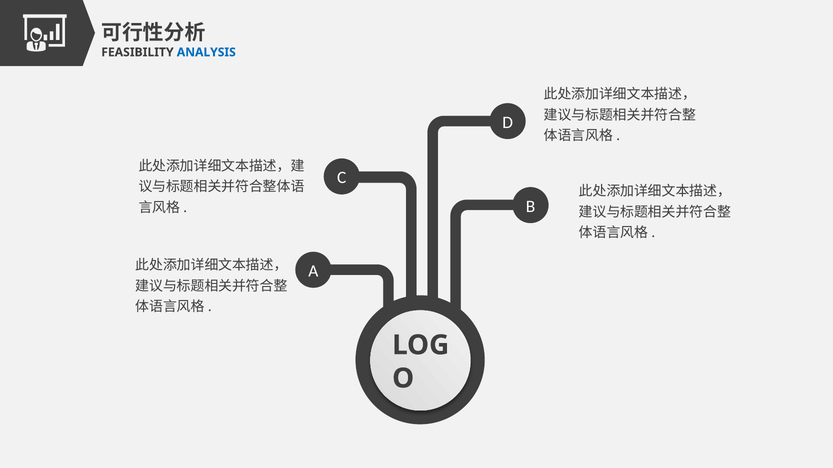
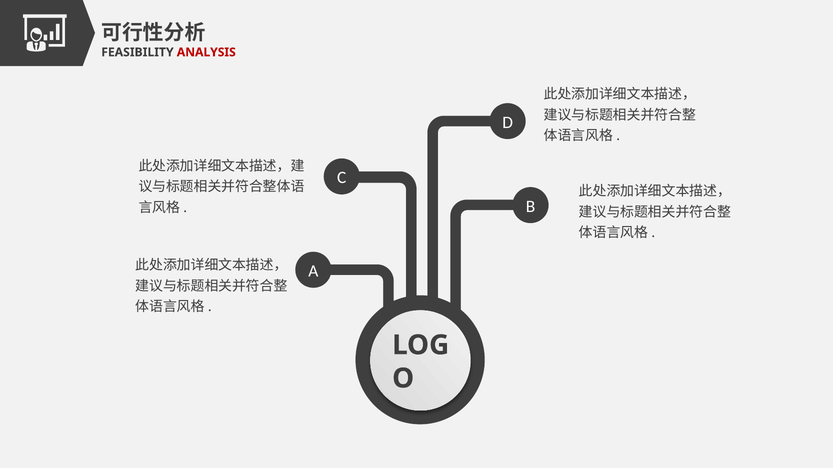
ANALYSIS colour: blue -> red
